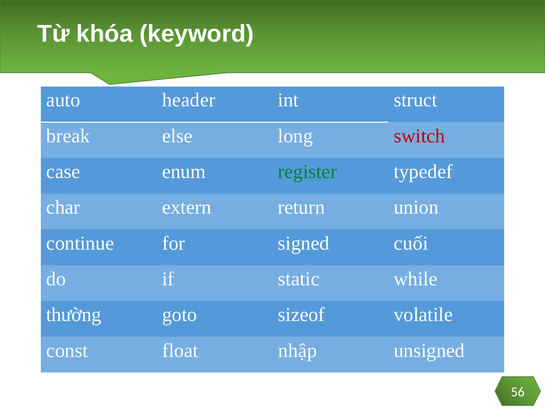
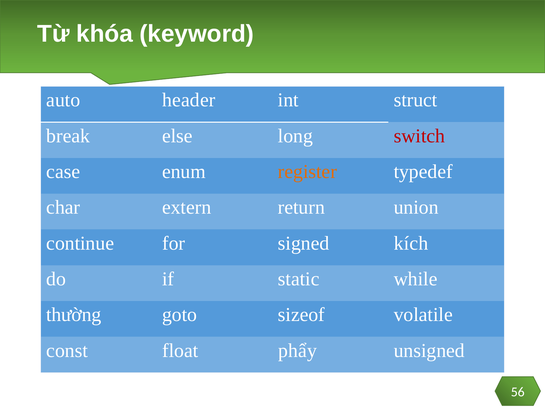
register colour: green -> orange
cuối: cuối -> kích
nhập: nhập -> phẩy
